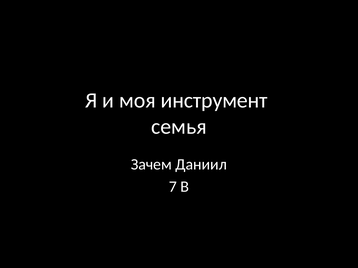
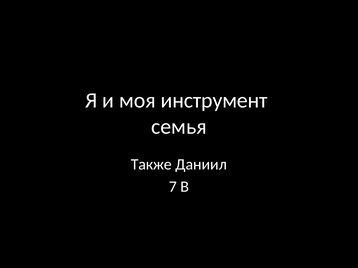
Зачем: Зачем -> Также
